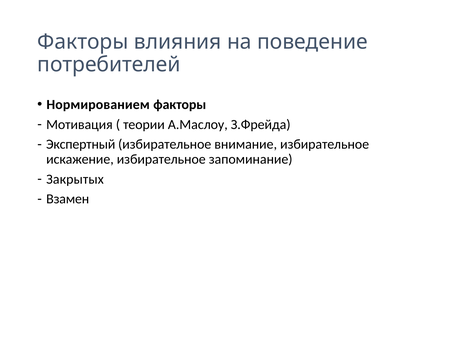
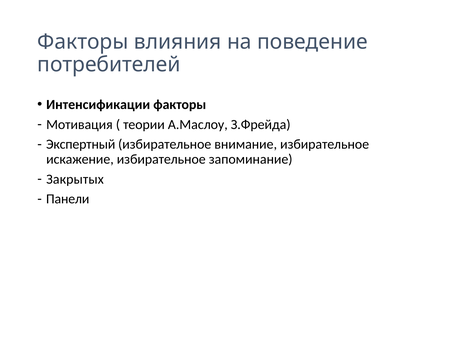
Нормированием: Нормированием -> Интенсификации
Взамен: Взамен -> Панели
